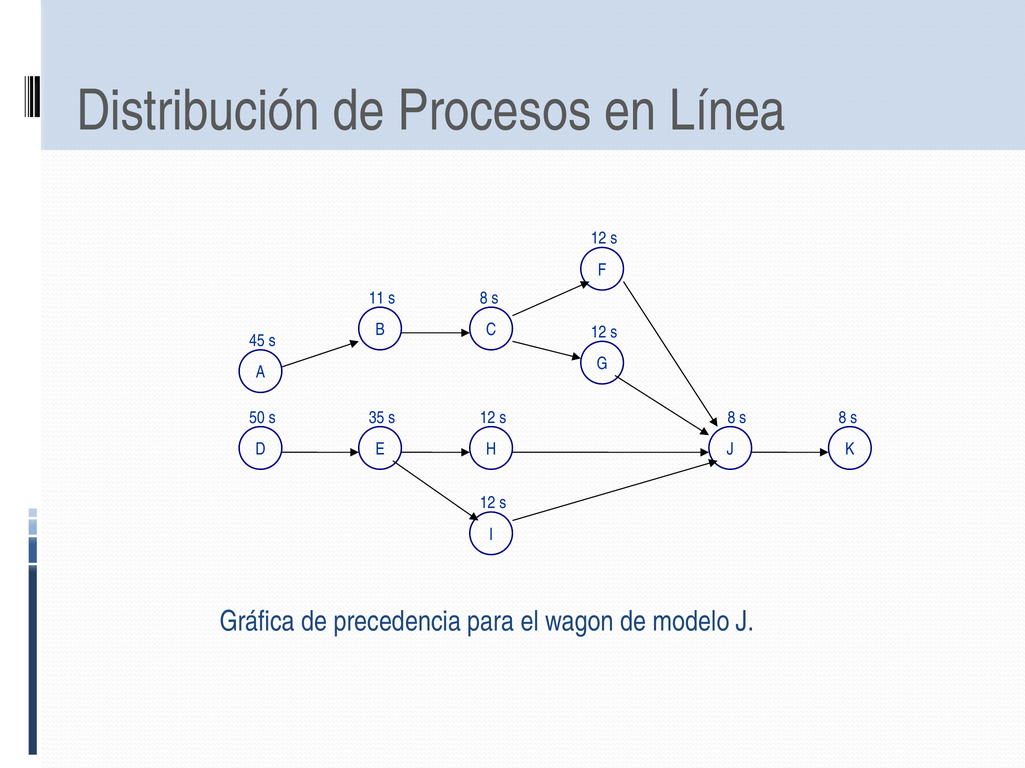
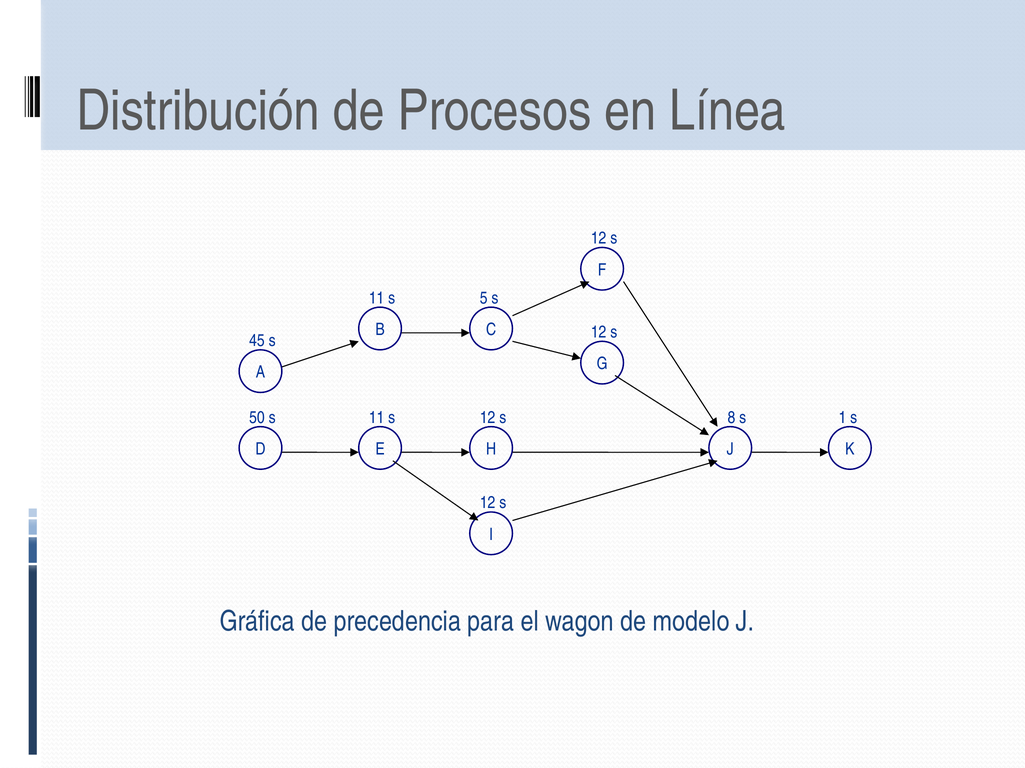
11 s 8: 8 -> 5
50 s 35: 35 -> 11
8 s 8: 8 -> 1
